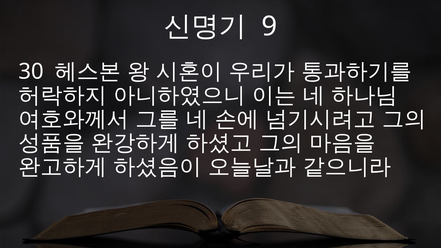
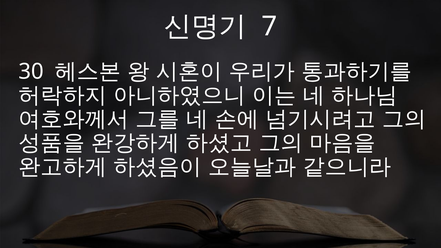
9: 9 -> 7
